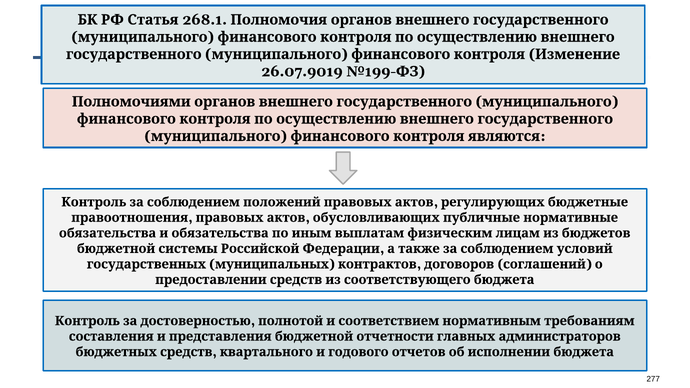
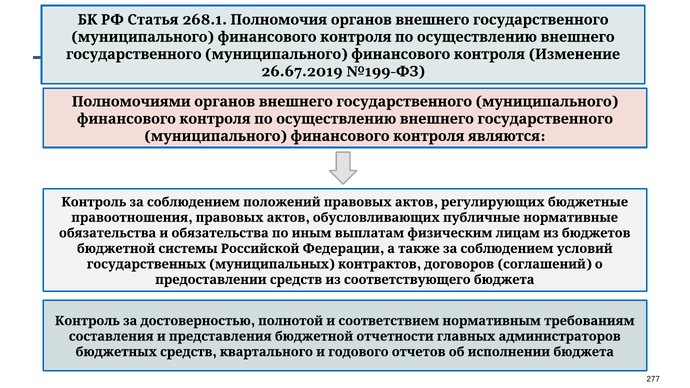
26.07.9019: 26.07.9019 -> 26.67.2019
